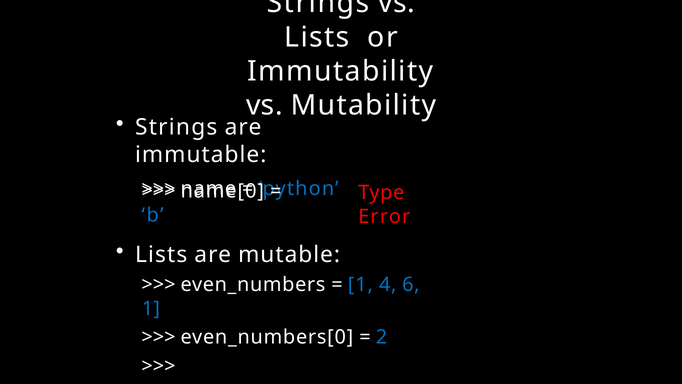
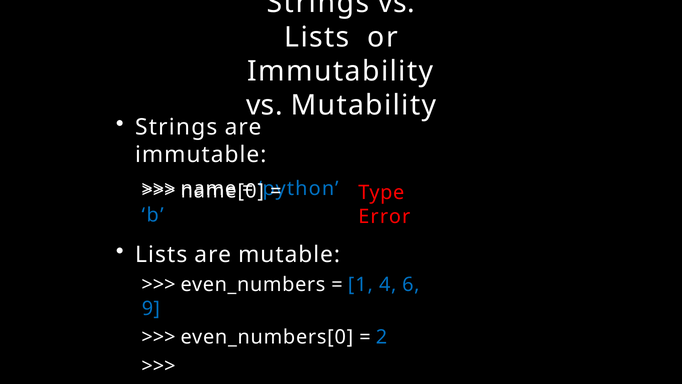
1 at (151, 309): 1 -> 9
